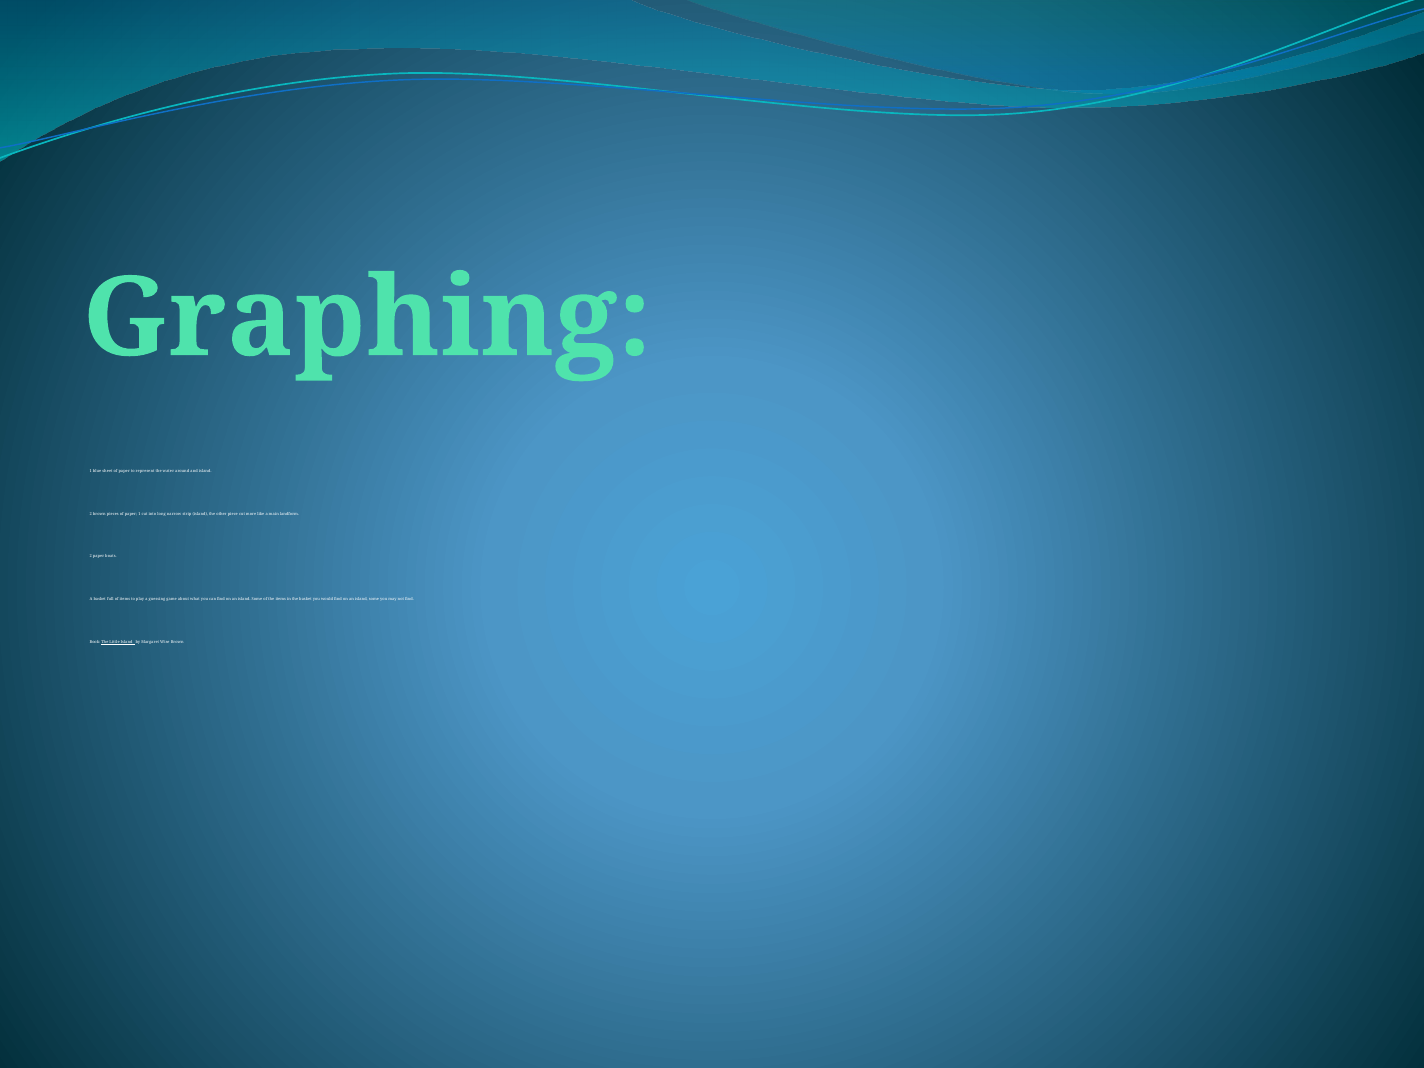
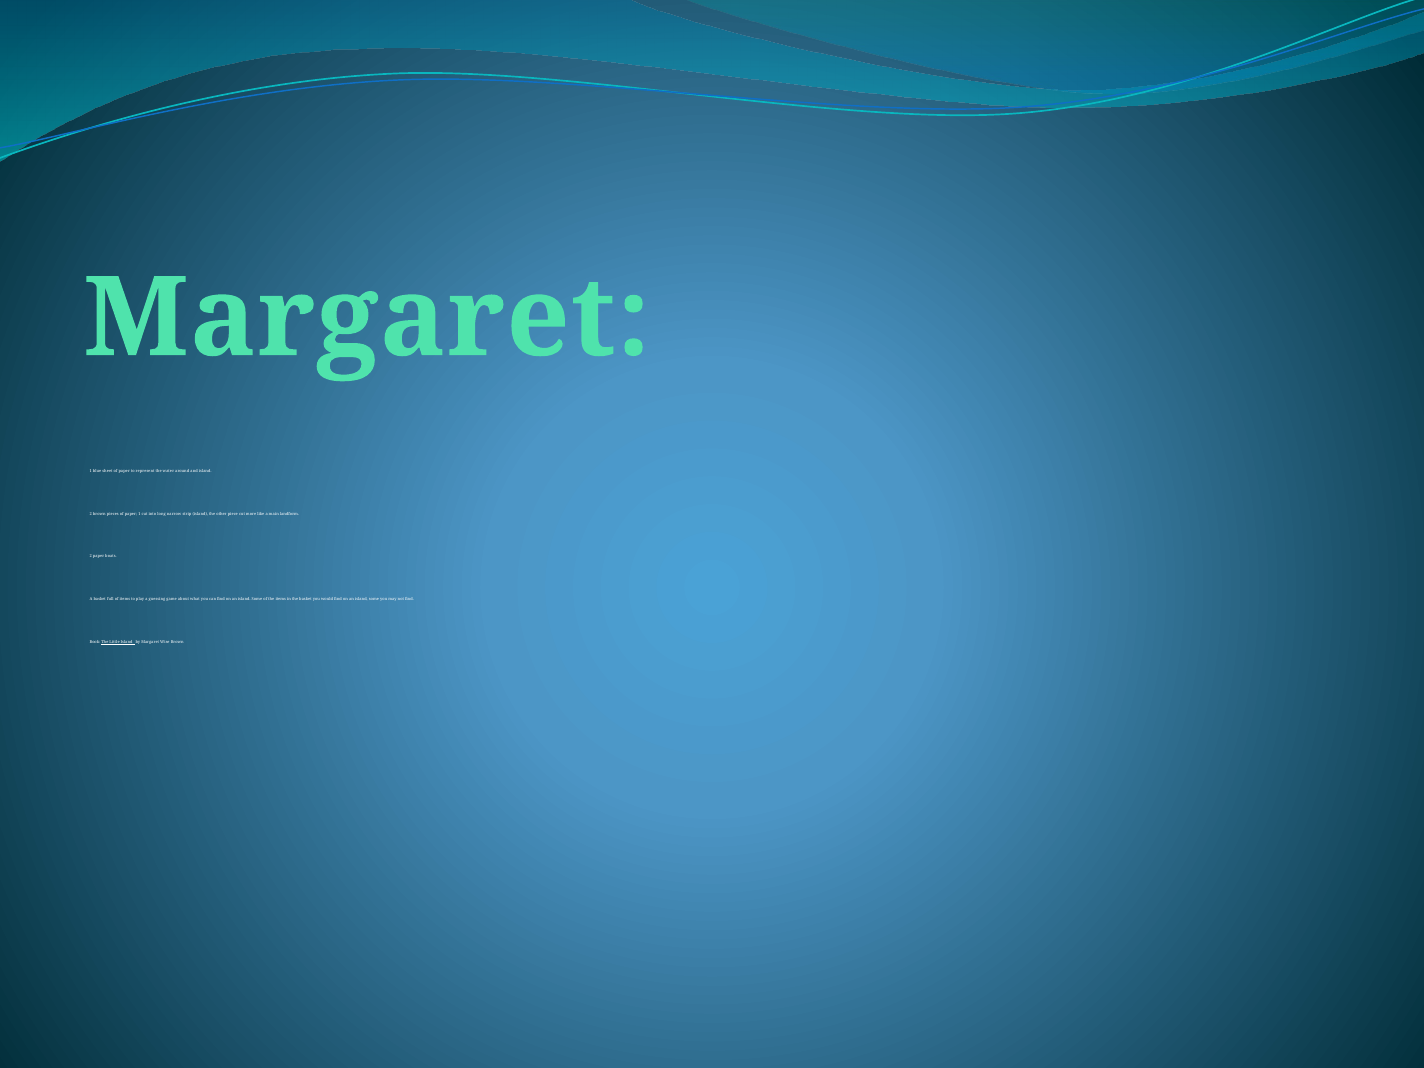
Graphing at (367, 319): Graphing -> Margaret
